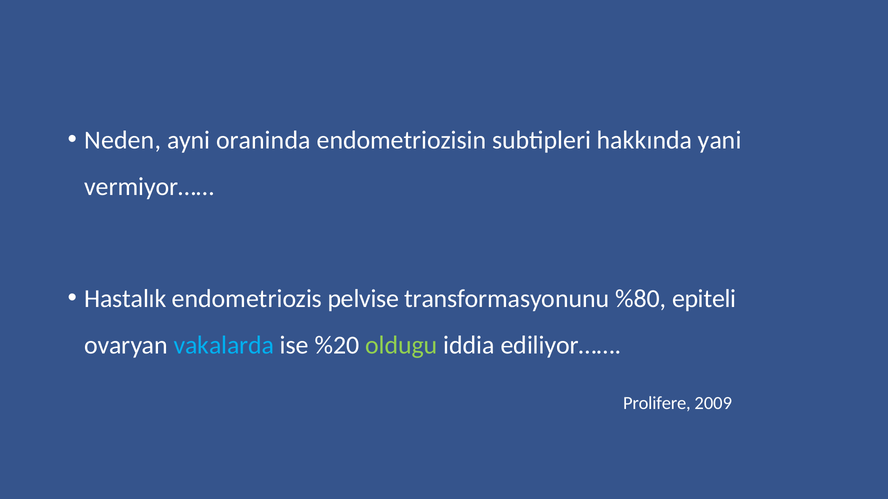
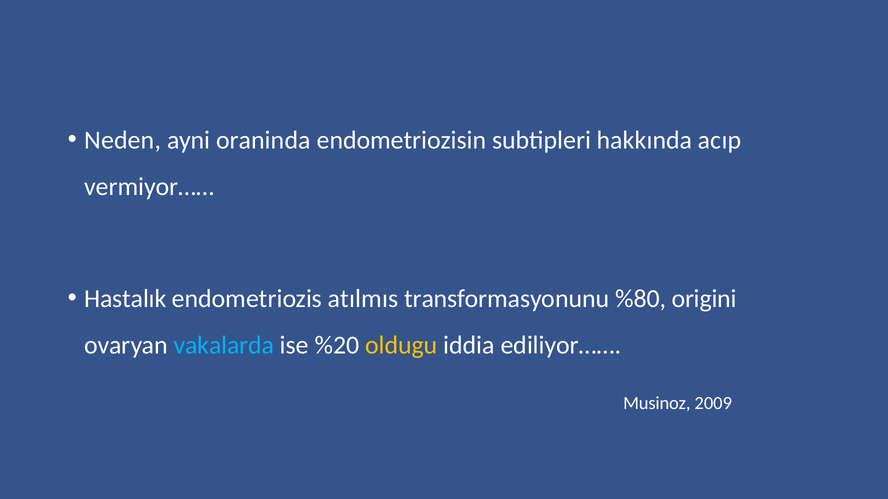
yani: yani -> acıp
pelvise: pelvise -> atılmıs
epiteli: epiteli -> origini
oldugu colour: light green -> yellow
Prolifere: Prolifere -> Musinoz
